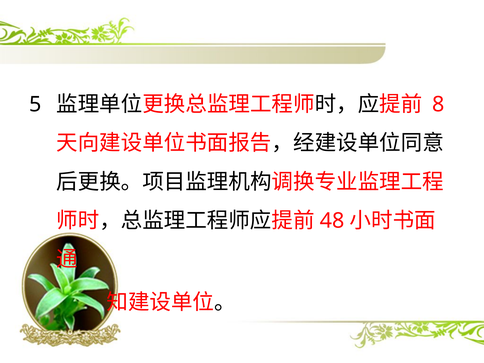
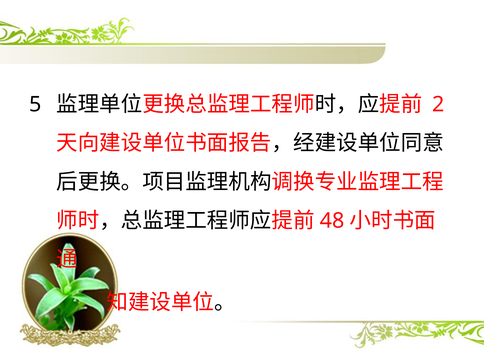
8: 8 -> 2
